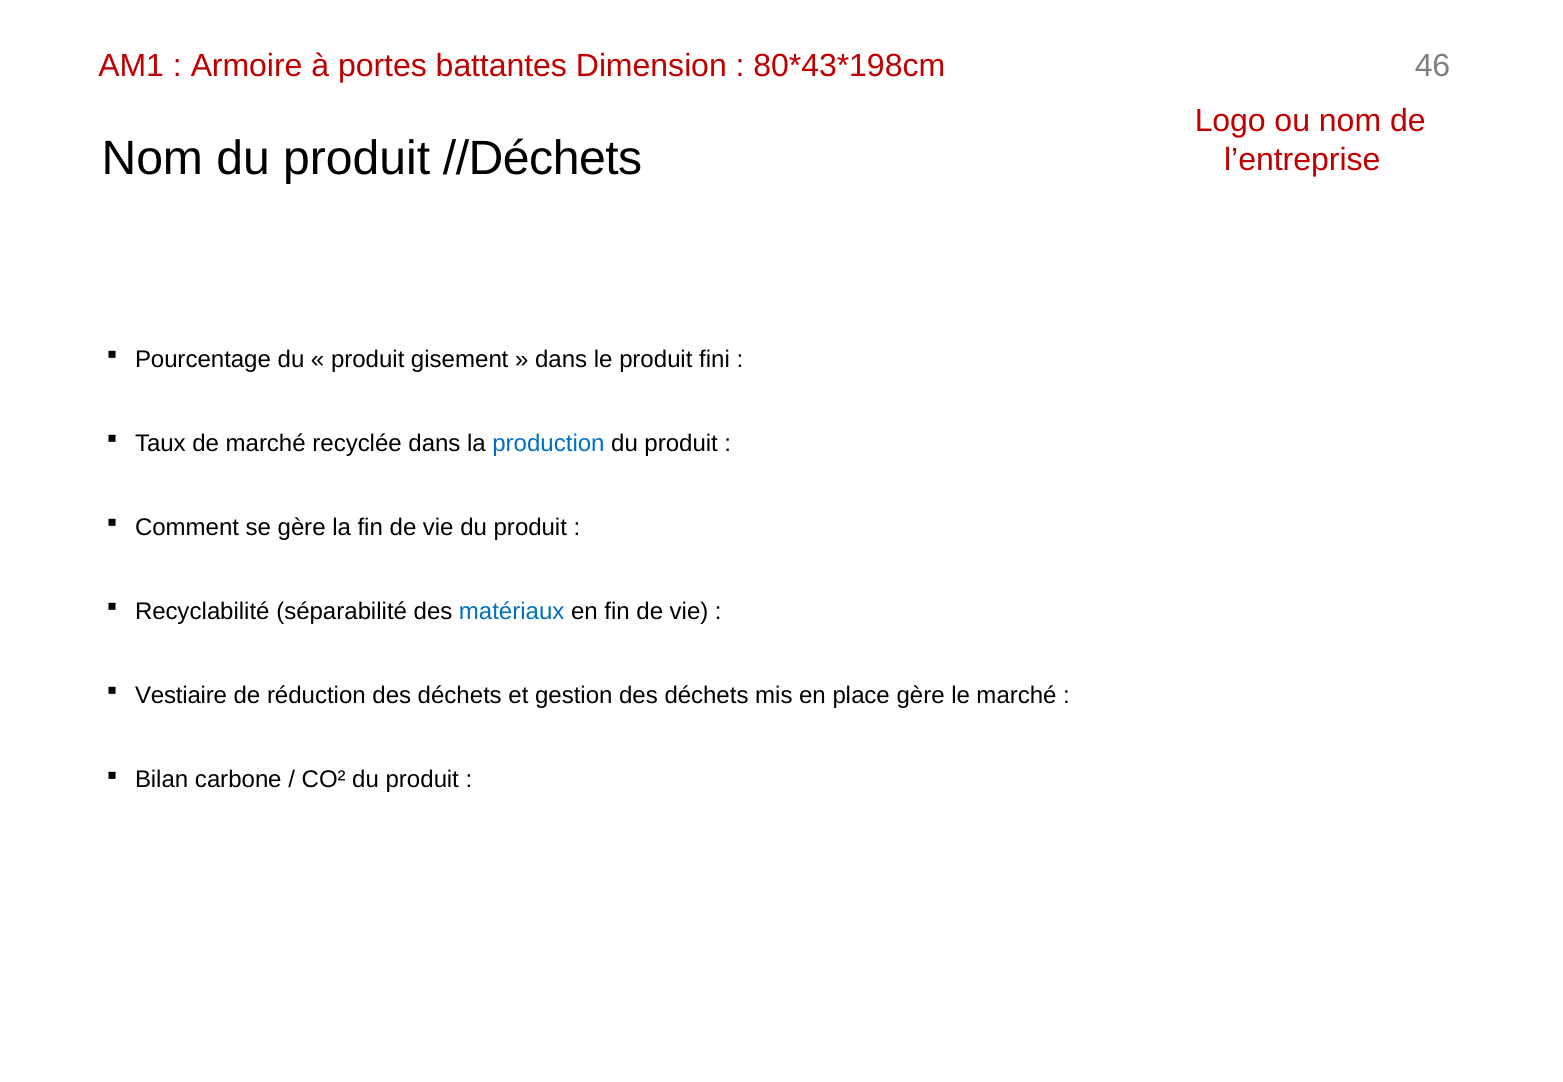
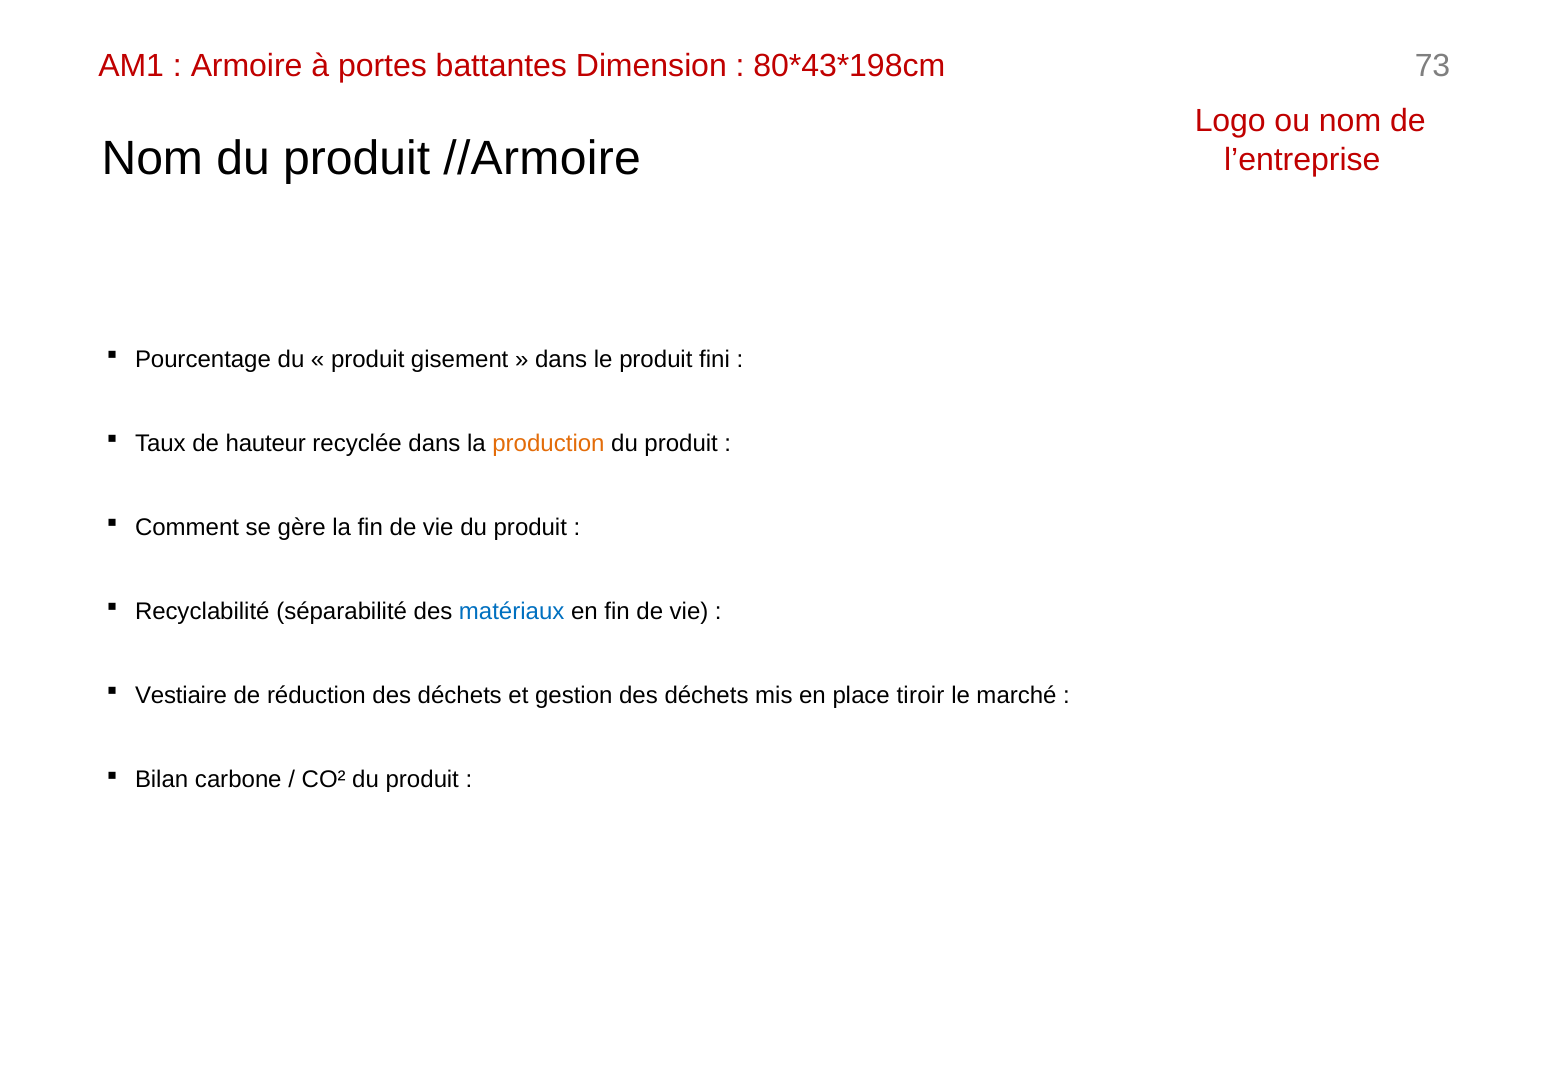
46: 46 -> 73
//Déchets: //Déchets -> //Armoire
de marché: marché -> hauteur
production colour: blue -> orange
place gère: gère -> tiroir
